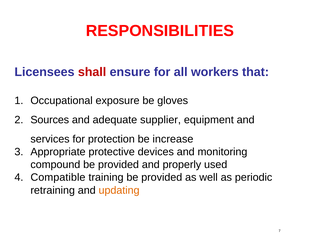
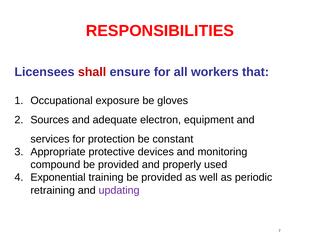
supplier: supplier -> electron
increase: increase -> constant
Compatible: Compatible -> Exponential
updating colour: orange -> purple
